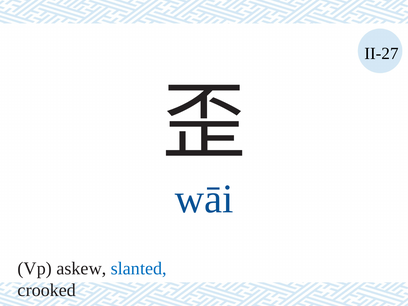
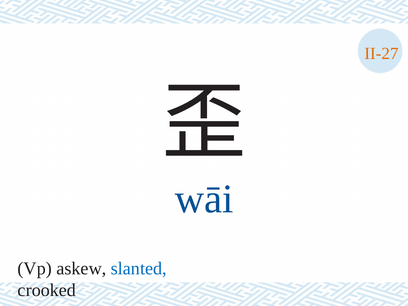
II-27 colour: black -> orange
